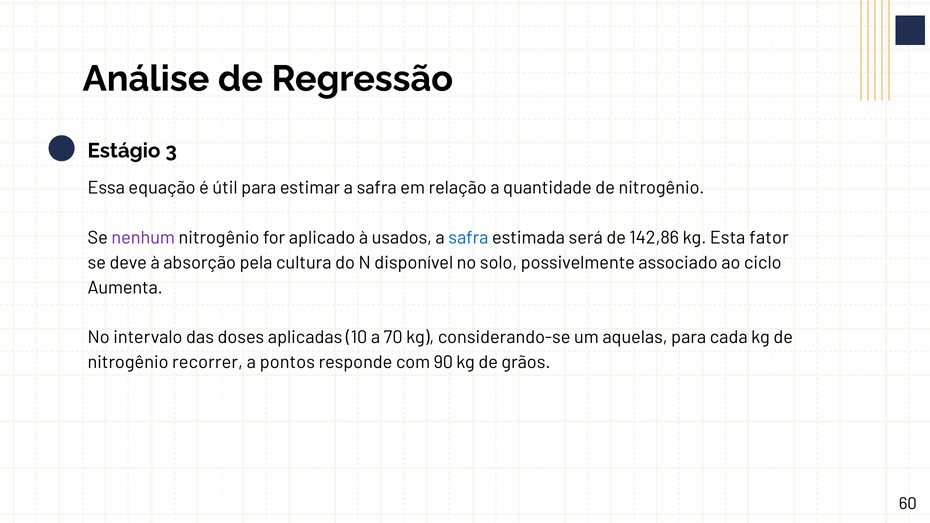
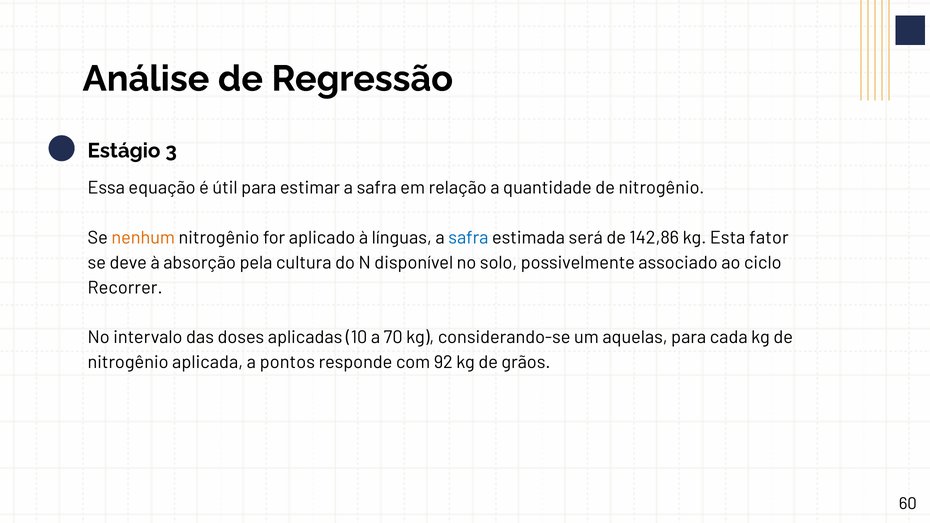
nenhum colour: purple -> orange
usados: usados -> línguas
Aumenta: Aumenta -> Recorrer
recorrer: recorrer -> aplicada
90: 90 -> 92
